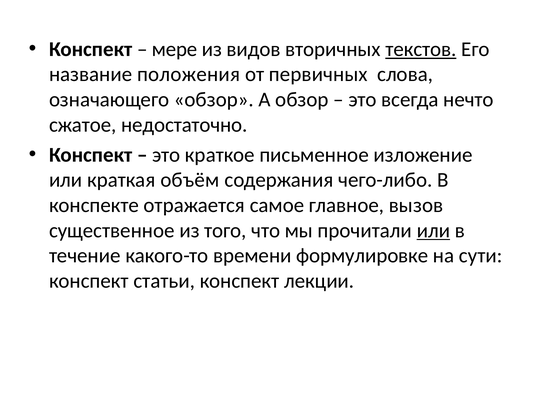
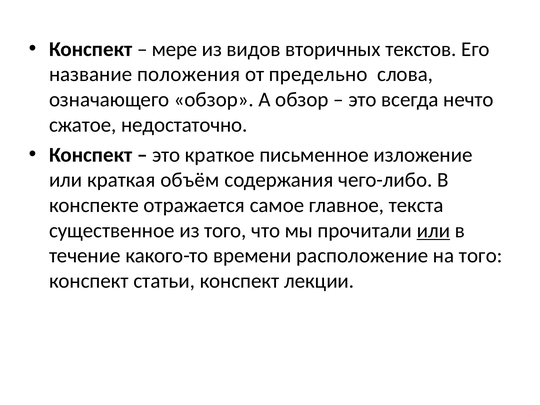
текстов underline: present -> none
первичных: первичных -> предельно
вызов: вызов -> текста
формулировке: формулировке -> расположение
на сути: сути -> того
